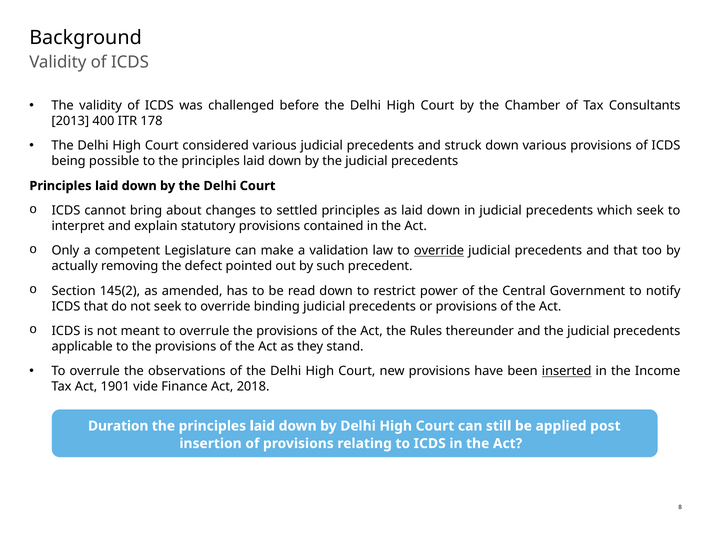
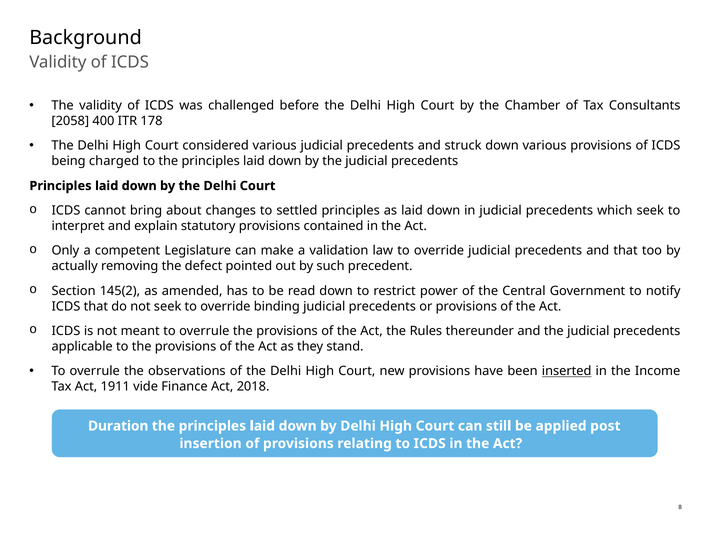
2013: 2013 -> 2058
possible: possible -> charged
override at (439, 251) underline: present -> none
1901: 1901 -> 1911
